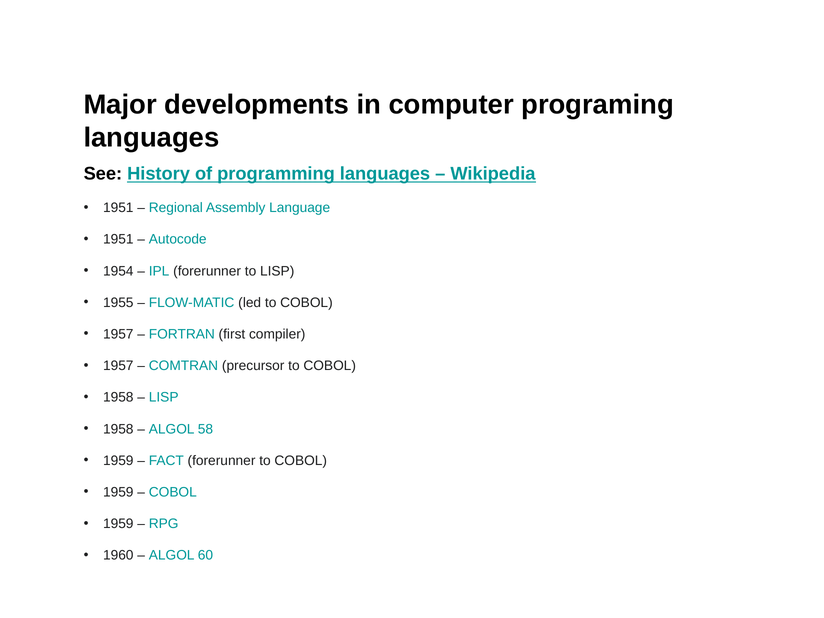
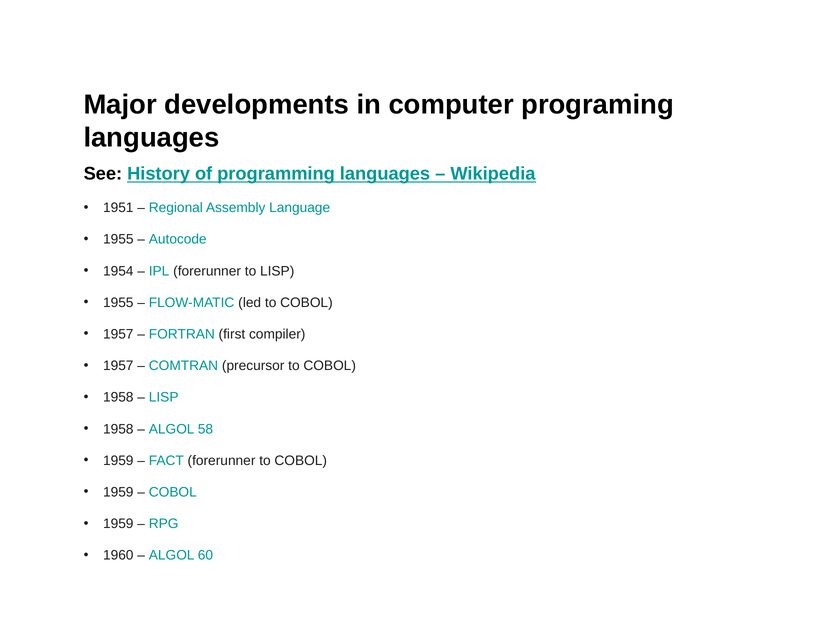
1951 at (118, 239): 1951 -> 1955
